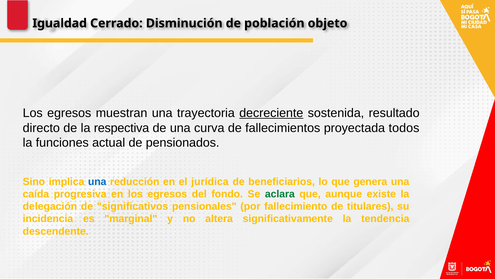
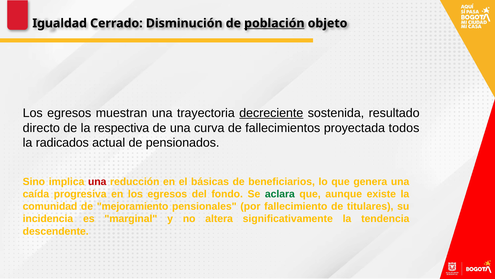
población underline: none -> present
funciones: funciones -> radicados
una at (97, 181) colour: blue -> red
jurídica: jurídica -> básicas
delegación: delegación -> comunidad
significativos: significativos -> mejoramiento
